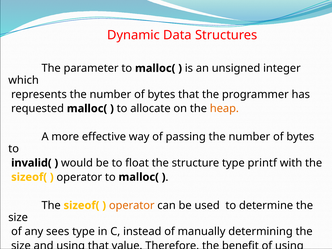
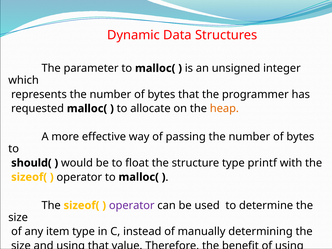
invalid(: invalid( -> should(
operator at (132, 205) colour: orange -> purple
sees: sees -> item
